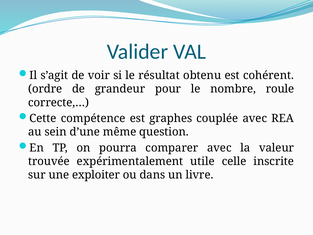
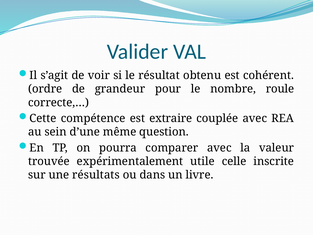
graphes: graphes -> extraire
exploiter: exploiter -> résultats
